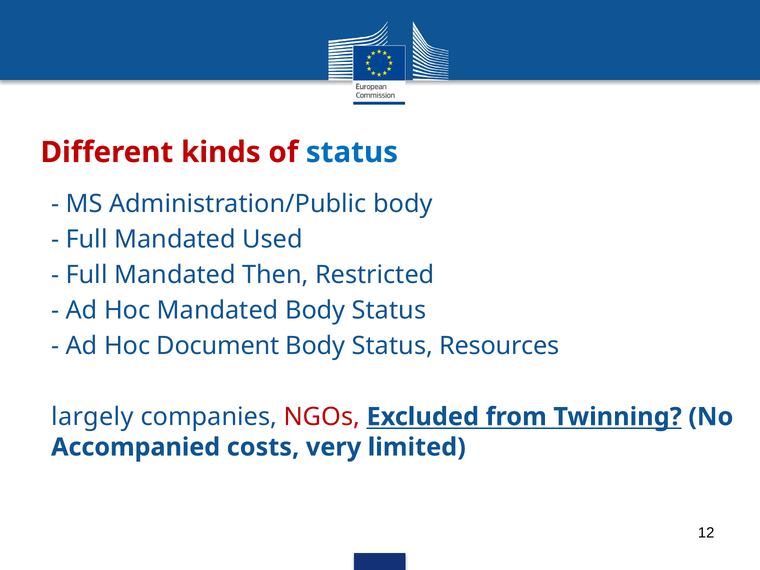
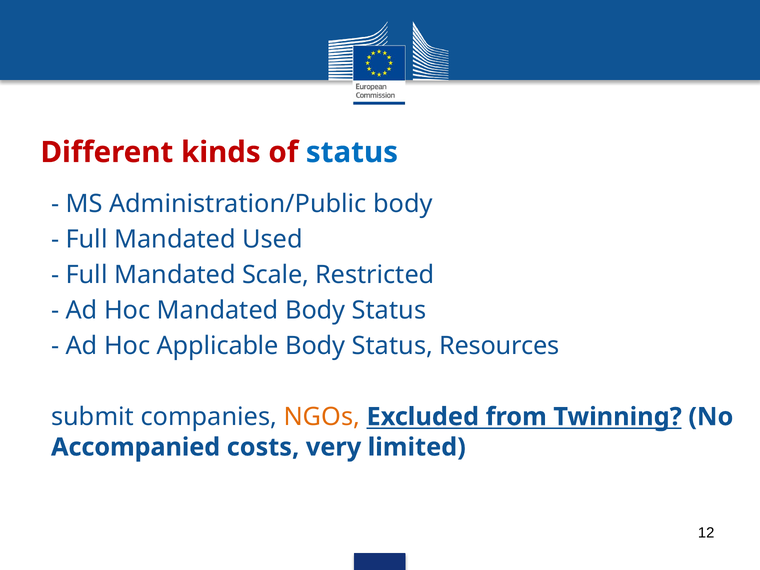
Then: Then -> Scale
Document: Document -> Applicable
largely: largely -> submit
NGOs colour: red -> orange
